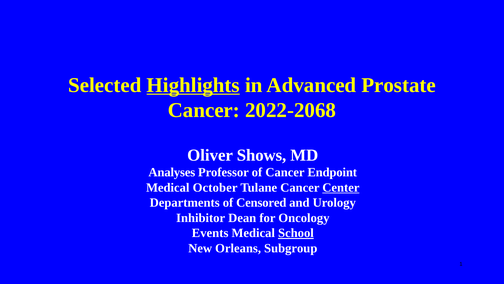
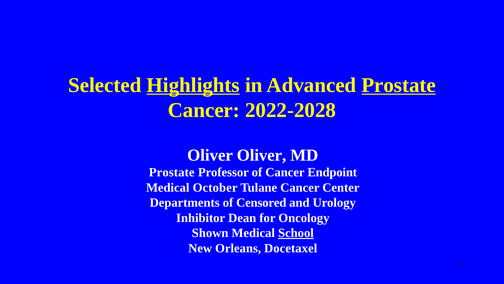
Prostate at (399, 85) underline: none -> present
2022-2068: 2022-2068 -> 2022-2028
Oliver Shows: Shows -> Oliver
Analyses at (172, 172): Analyses -> Prostate
Center underline: present -> none
Events: Events -> Shown
Subgroup: Subgroup -> Docetaxel
